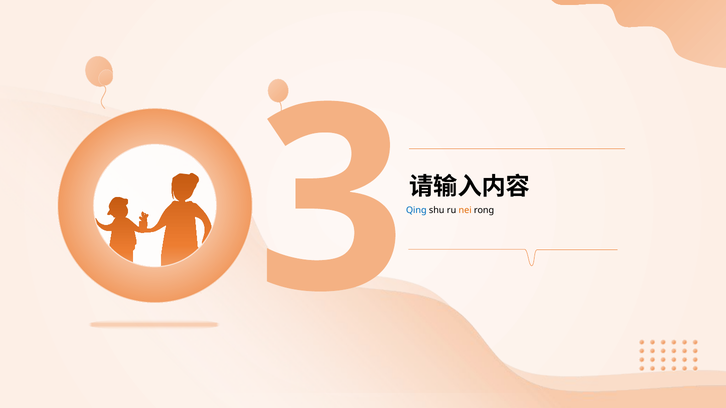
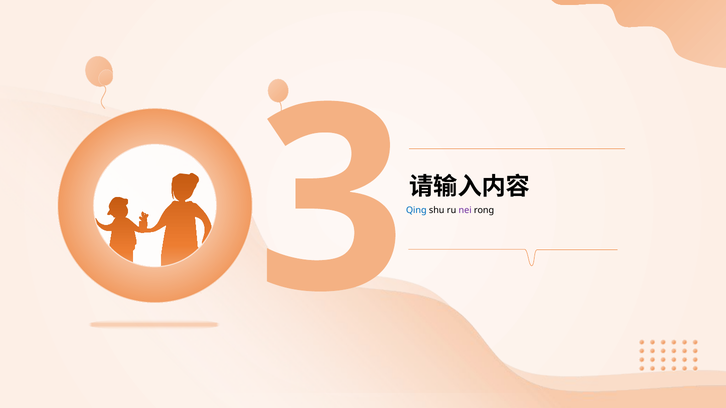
nei colour: orange -> purple
